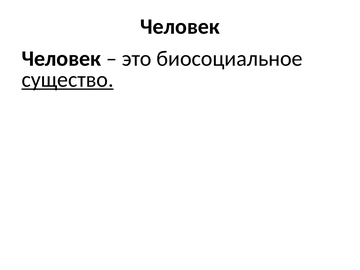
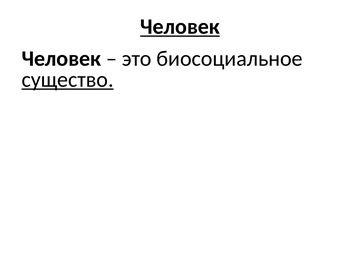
Человек at (180, 27) underline: none -> present
